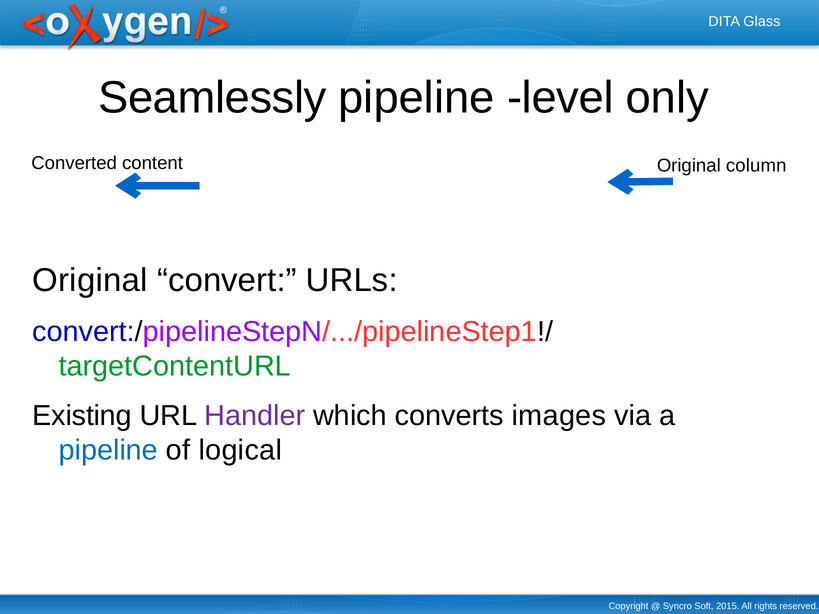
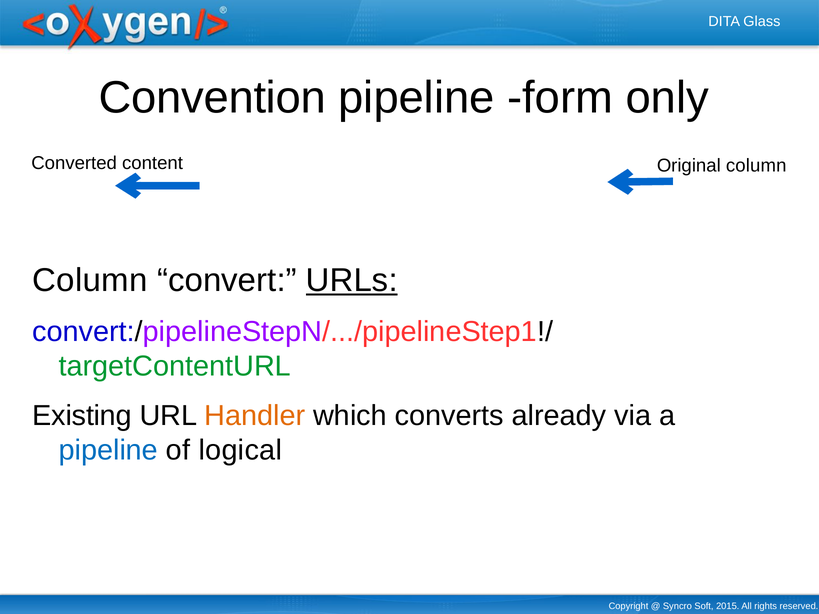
Seamlessly: Seamlessly -> Convention
level: level -> form
Original at (90, 280): Original -> Column
URLs underline: none -> present
Handler colour: purple -> orange
images: images -> already
